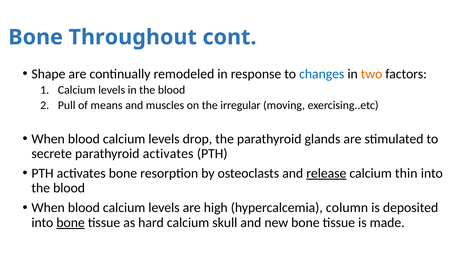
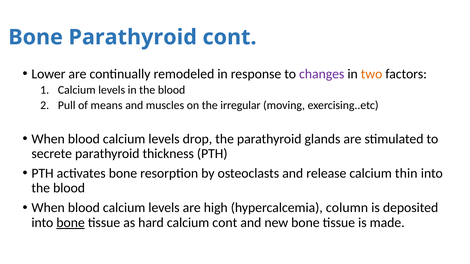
Bone Throughout: Throughout -> Parathyroid
Shape: Shape -> Lower
changes colour: blue -> purple
parathyroid activates: activates -> thickness
release underline: present -> none
calcium skull: skull -> cont
